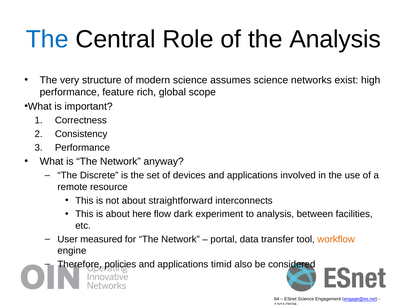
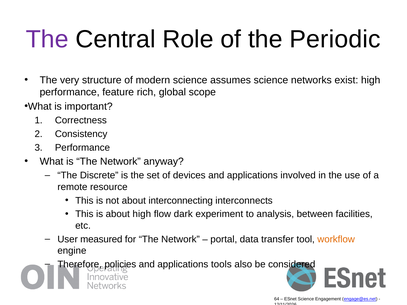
The at (47, 39) colour: blue -> purple
the Analysis: Analysis -> Periodic
straightforward: straightforward -> interconnecting
about here: here -> high
timid: timid -> tools
